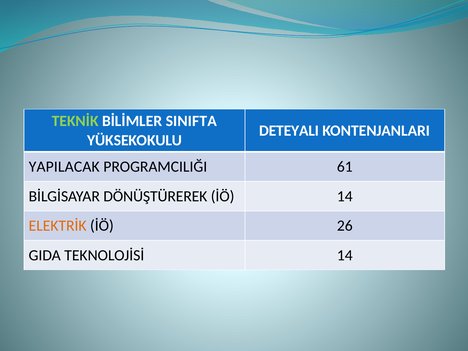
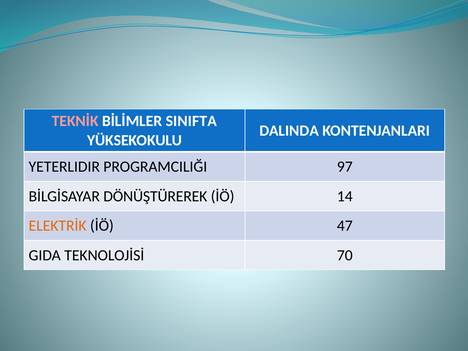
TEKNİK colour: light green -> pink
DETEYALI: DETEYALI -> DALINDA
YAPILACAK: YAPILACAK -> YETERLIDIR
61: 61 -> 97
26: 26 -> 47
TEKNOLOJİSİ 14: 14 -> 70
